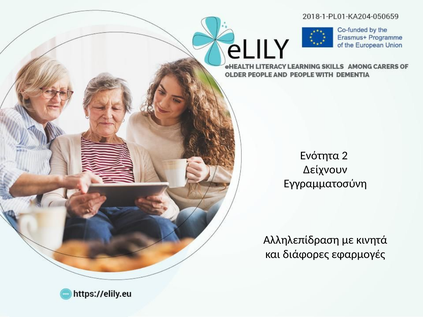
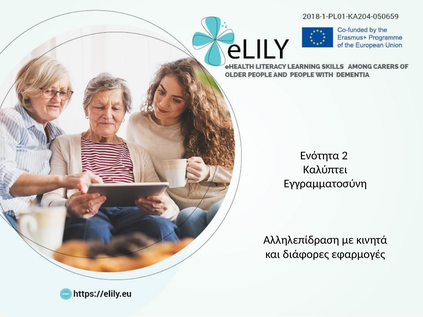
Δείχνουν: Δείχνουν -> Καλύπτει
